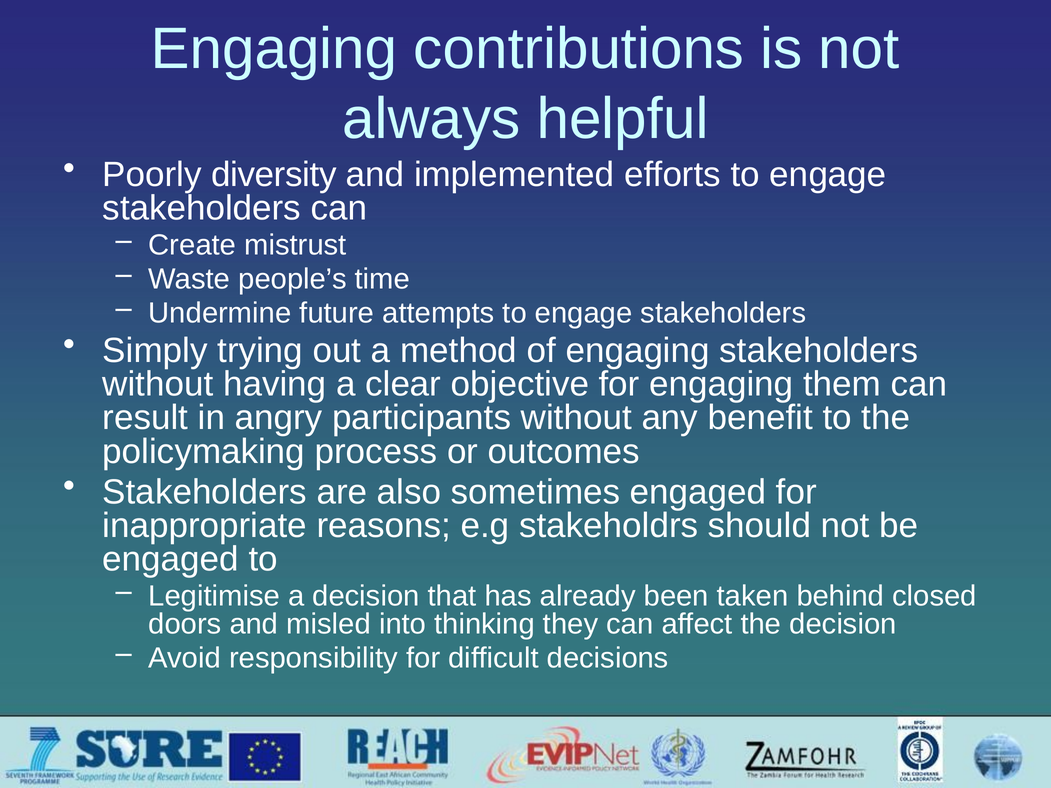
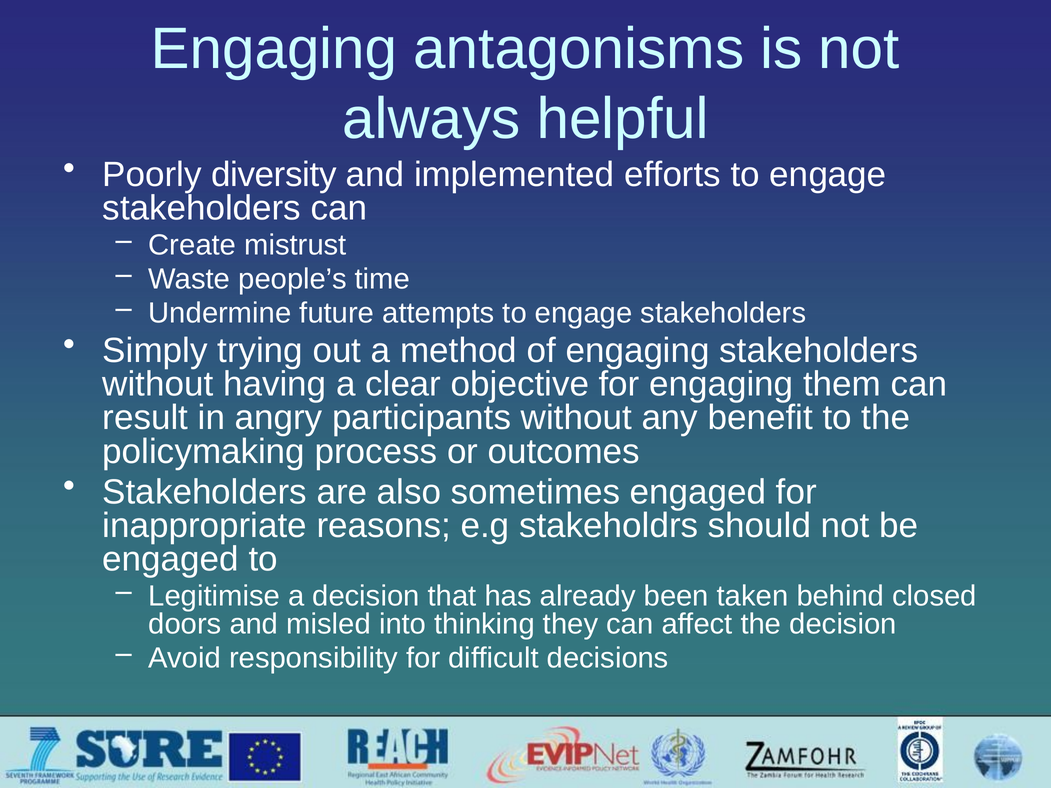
contributions: contributions -> antagonisms
